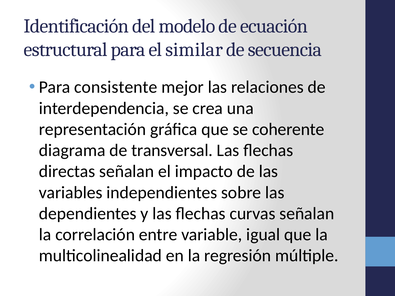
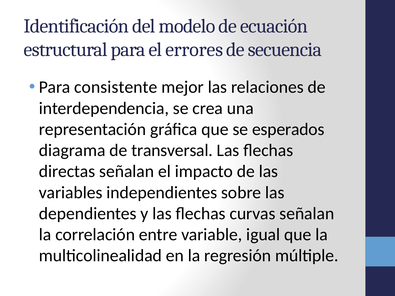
similar: similar -> errores
coherente: coherente -> esperados
